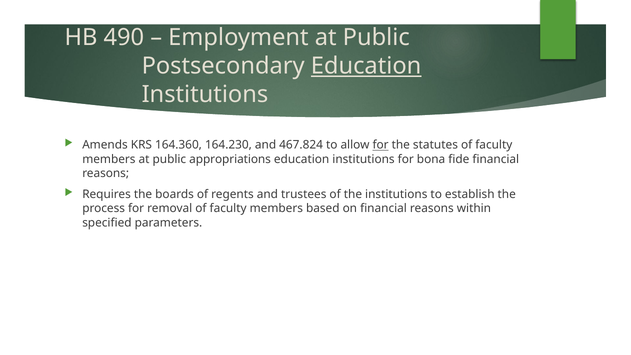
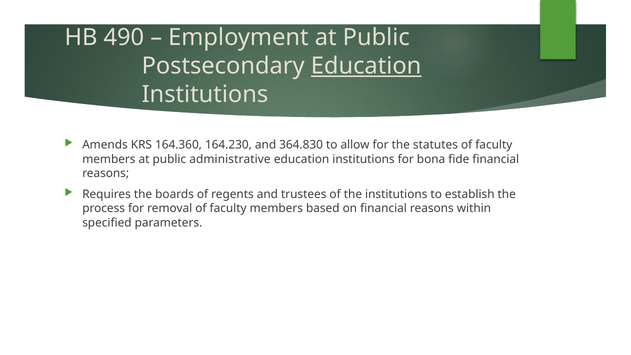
467.824: 467.824 -> 364.830
for at (381, 145) underline: present -> none
appropriations: appropriations -> administrative
